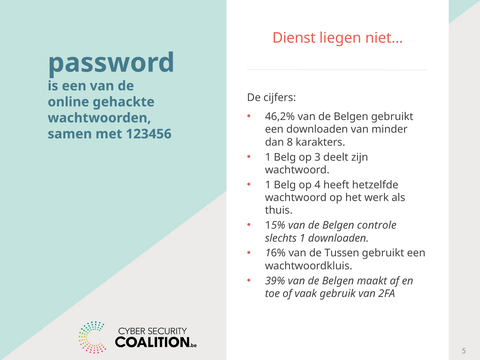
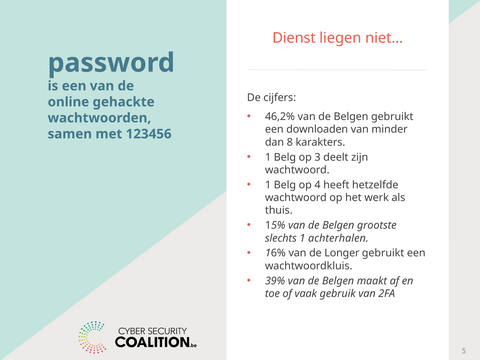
controle: controle -> grootste
1 downloaden: downloaden -> achterhalen
Tussen: Tussen -> Longer
